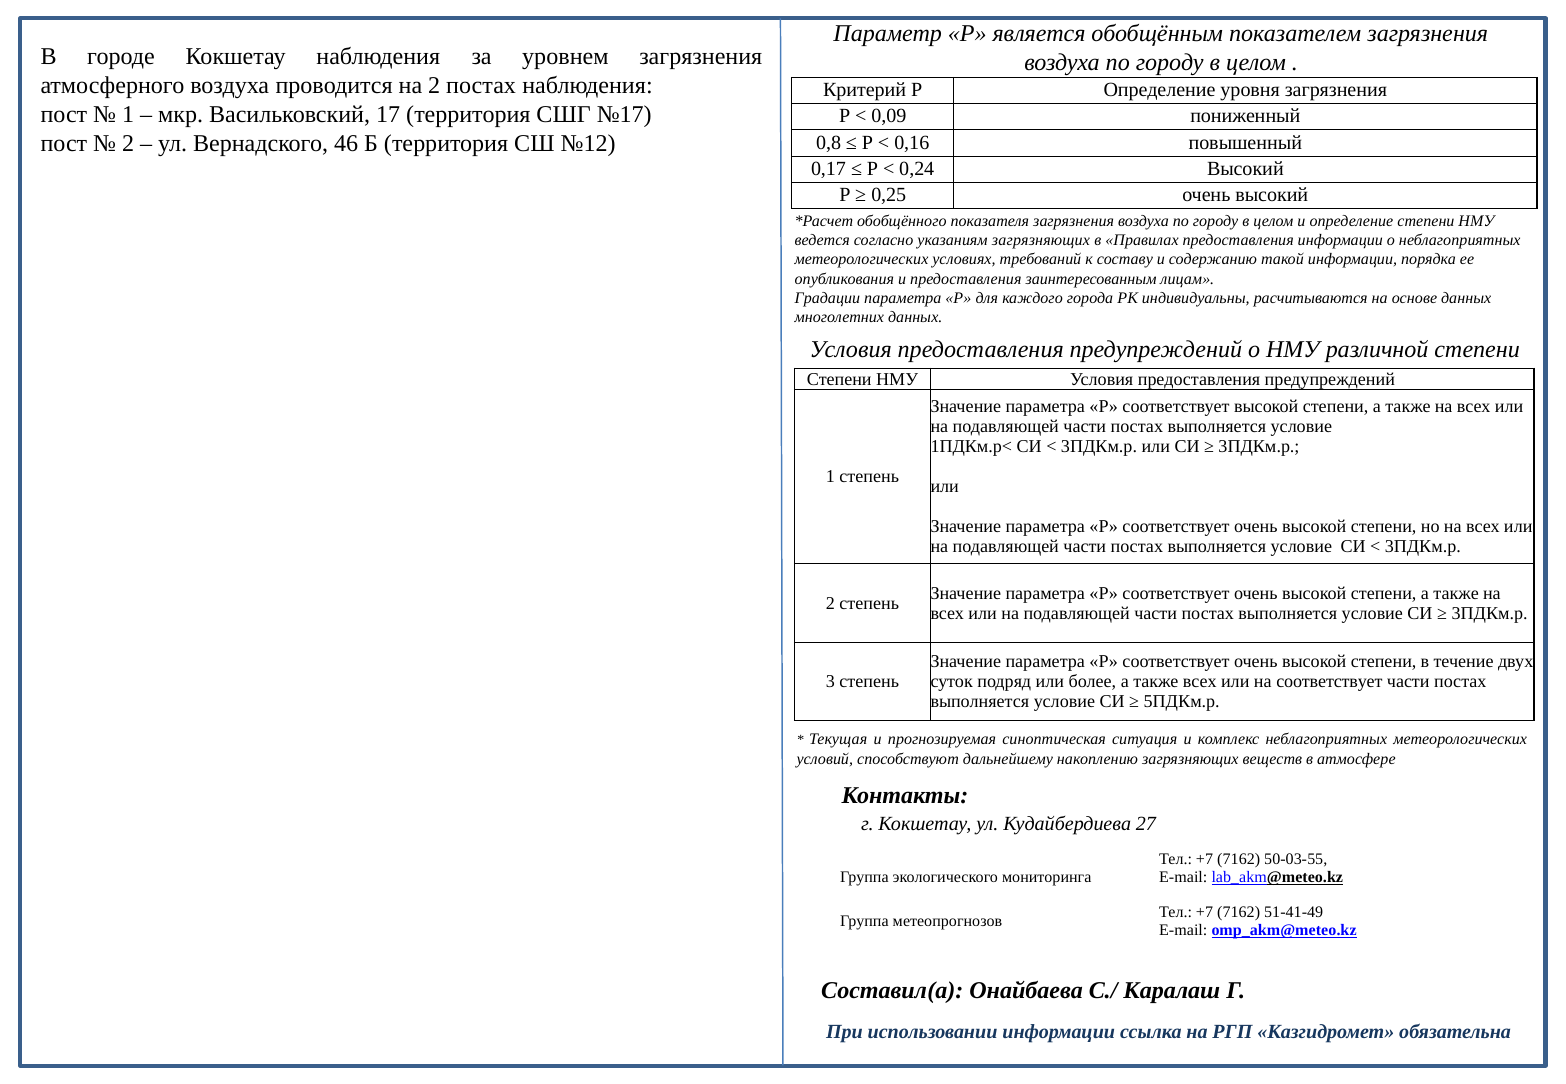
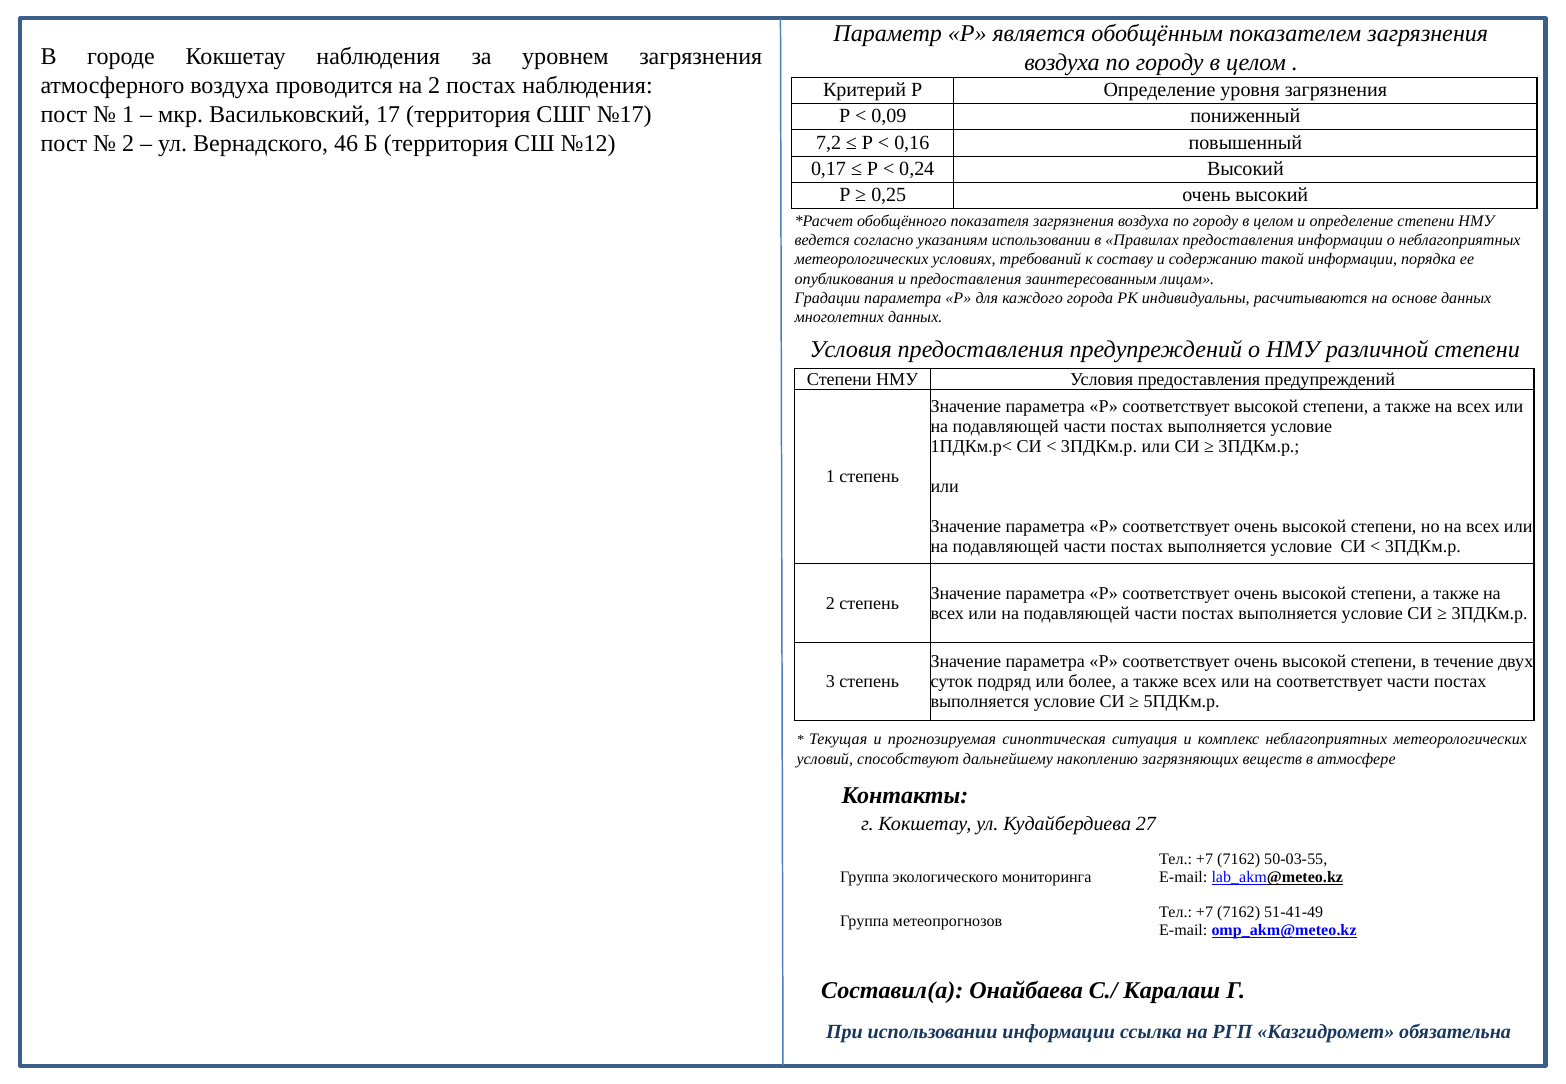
0,8: 0,8 -> 7,2
указаниям загрязняющих: загрязняющих -> использовании
